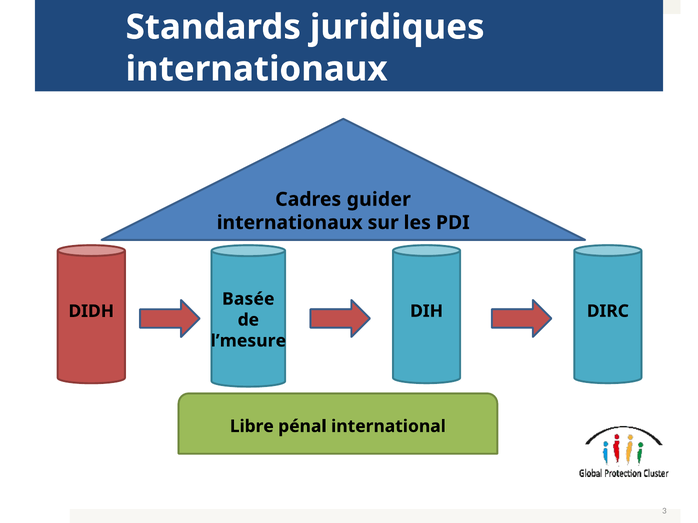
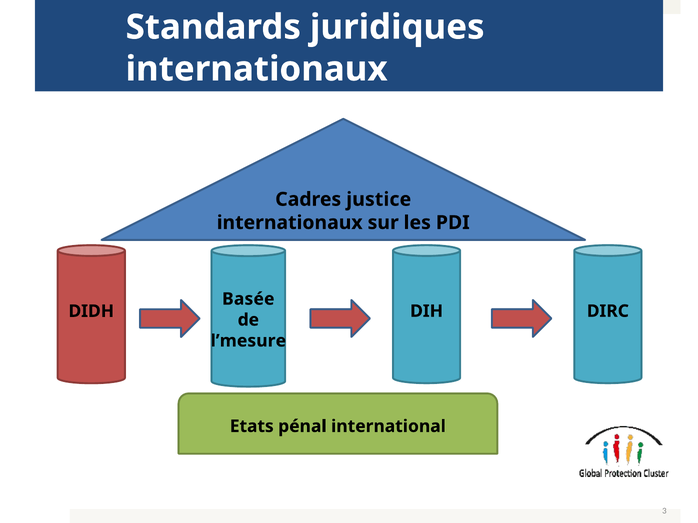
guider: guider -> justice
Libre: Libre -> Etats
